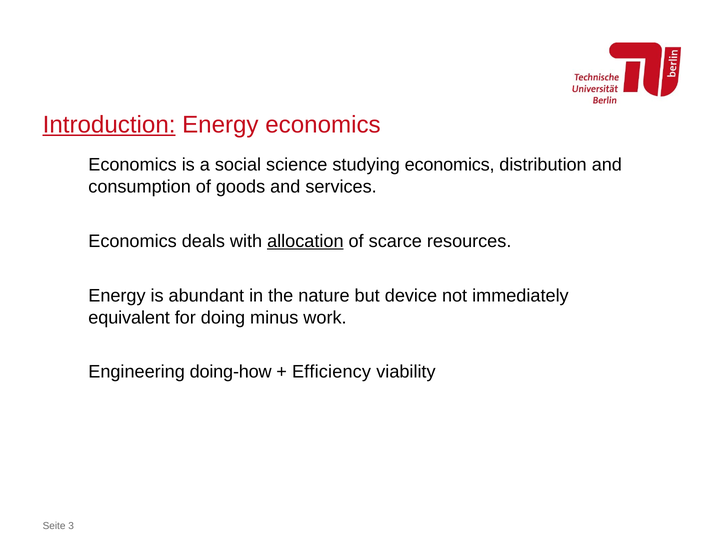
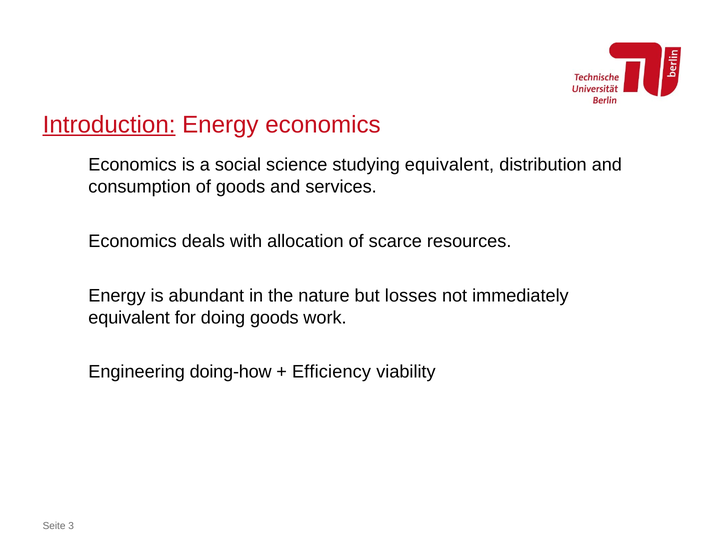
studying economics: economics -> equivalent
allocation underline: present -> none
device: device -> losses
doing minus: minus -> goods
